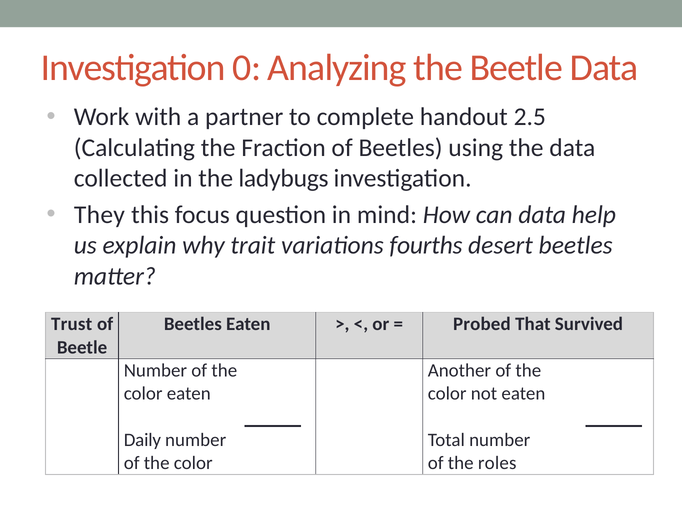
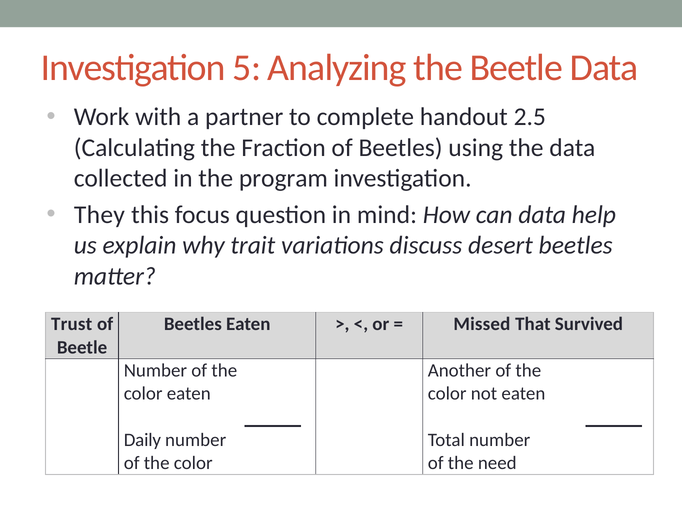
0: 0 -> 5
ladybugs: ladybugs -> program
fourths: fourths -> discuss
Probed: Probed -> Missed
roles: roles -> need
